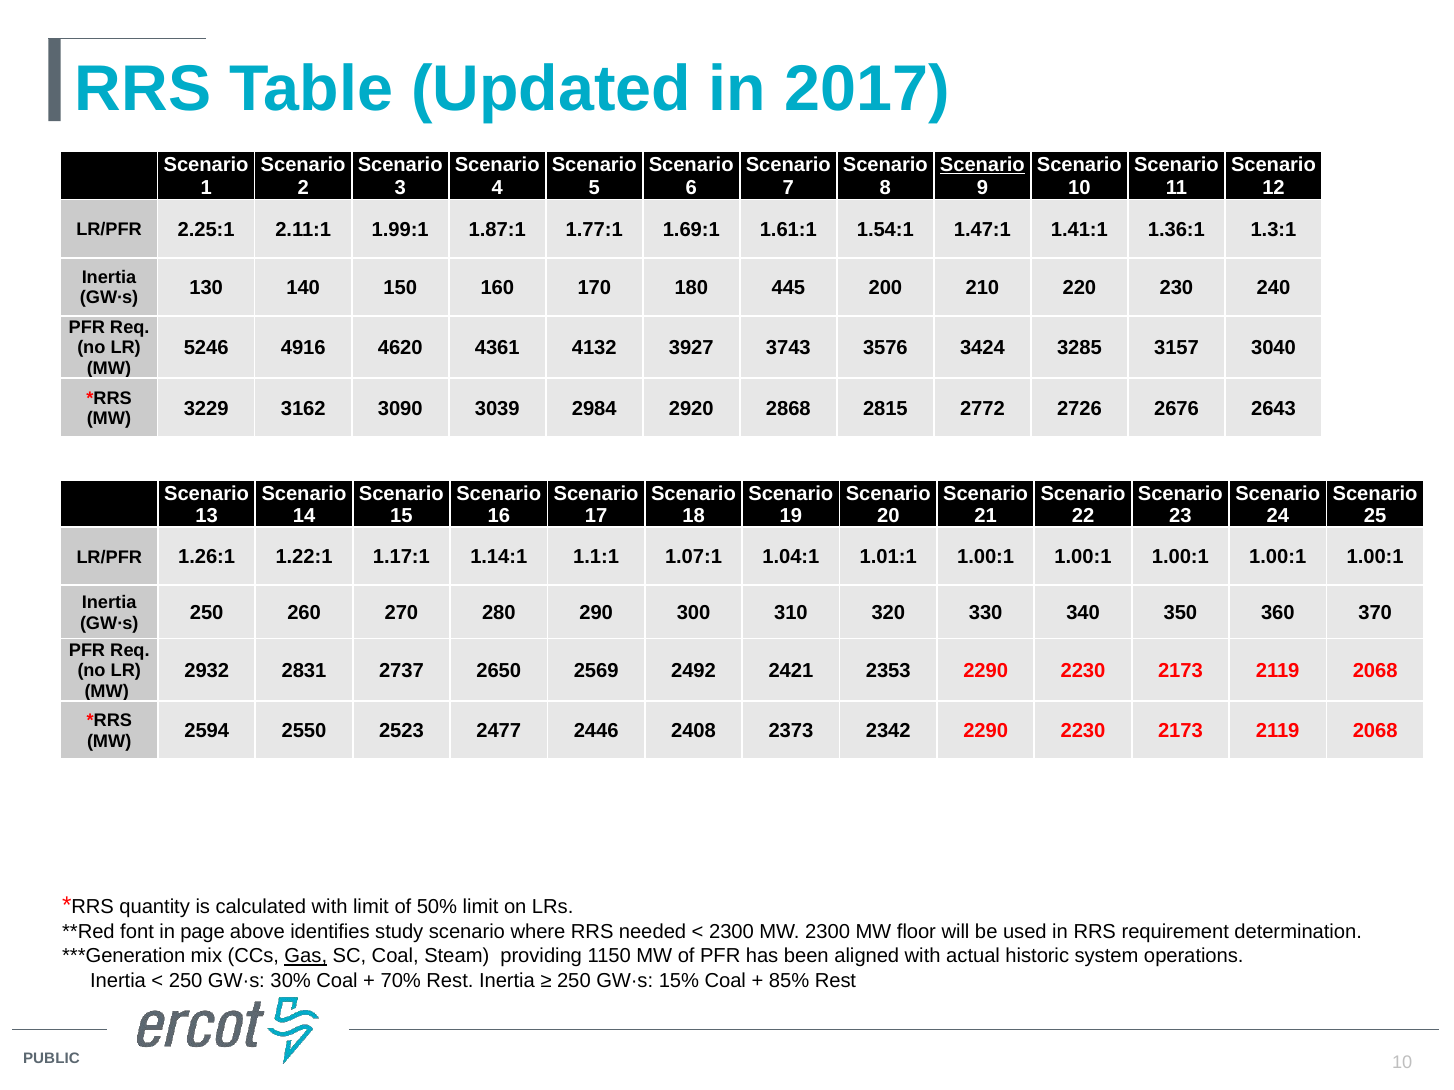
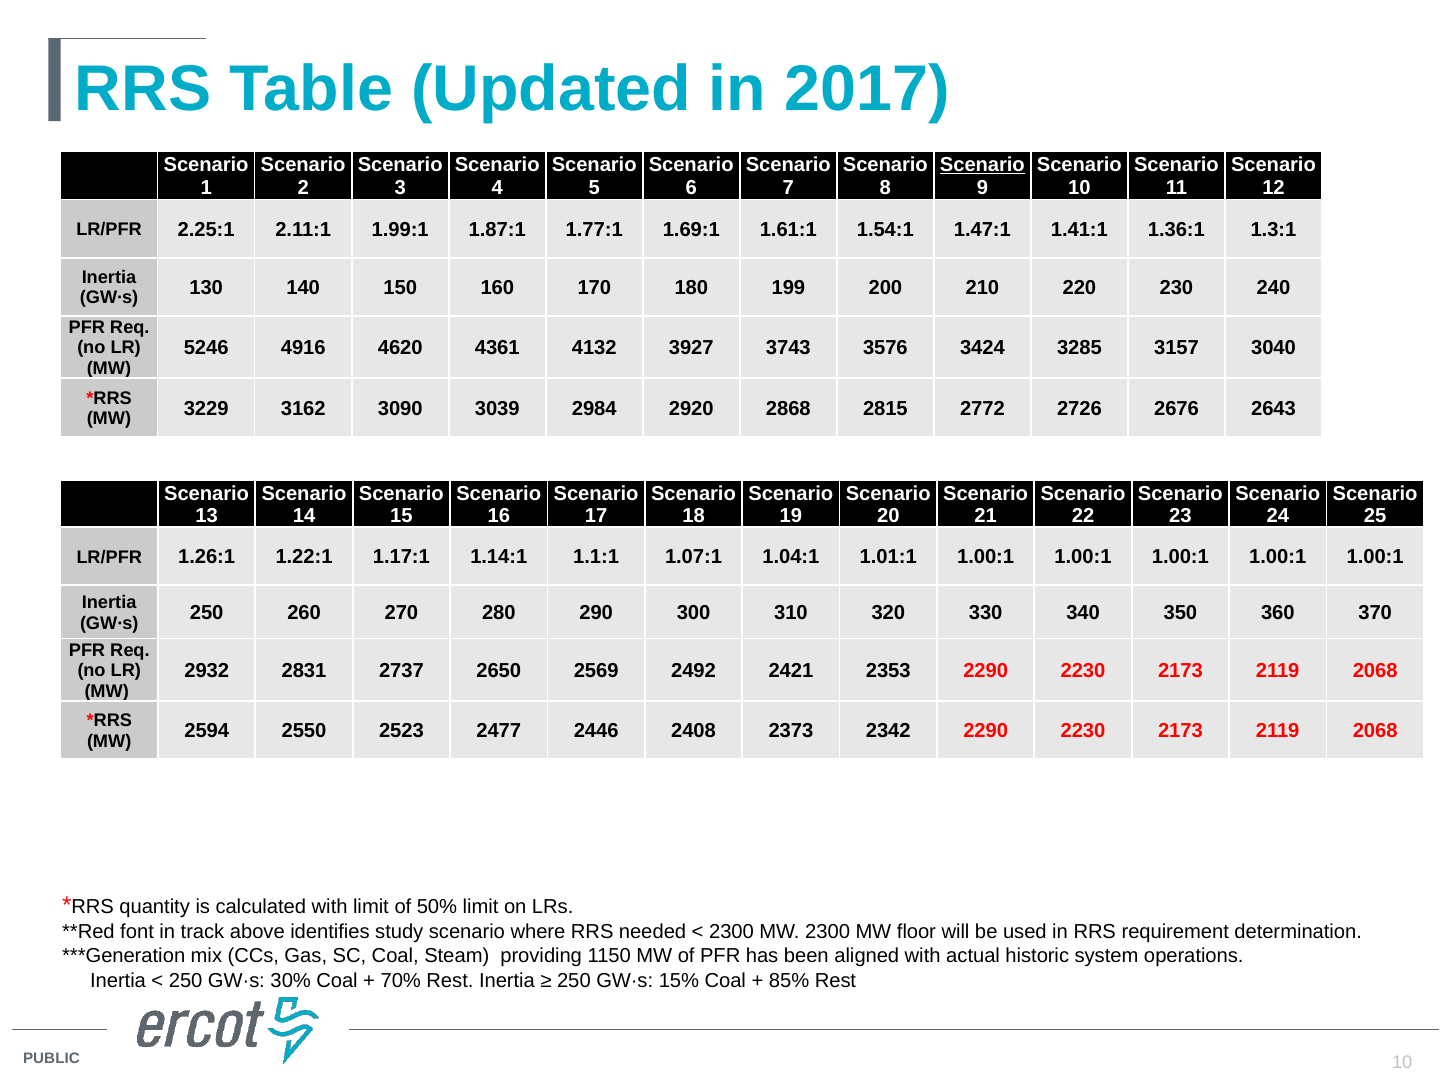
445: 445 -> 199
page: page -> track
Gas underline: present -> none
